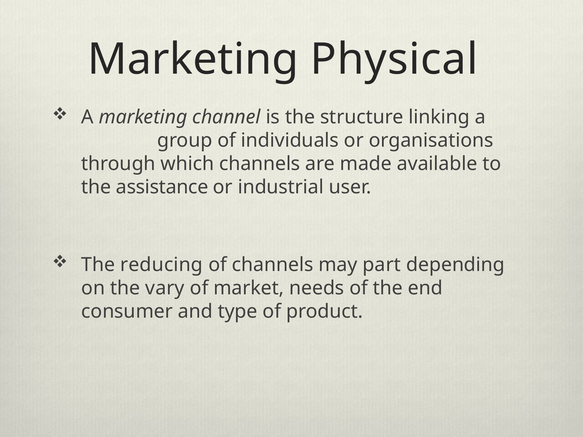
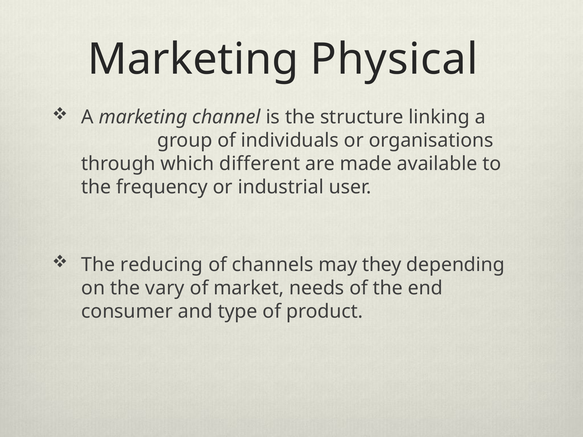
which channels: channels -> different
assistance: assistance -> frequency
part: part -> they
